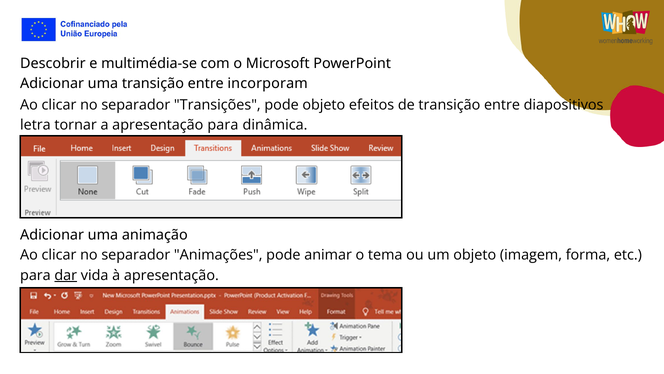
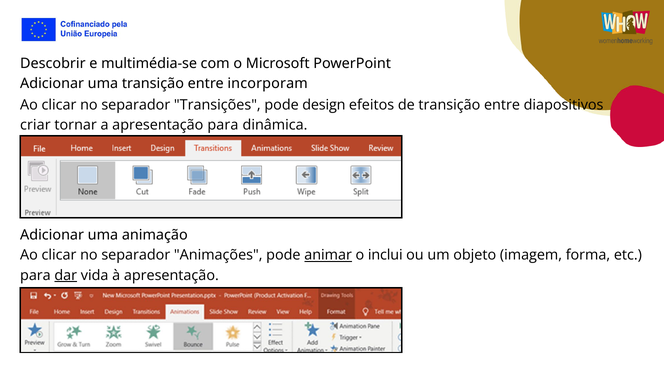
pode objeto: objeto -> design
letra: letra -> criar
animar underline: none -> present
tema: tema -> inclui
